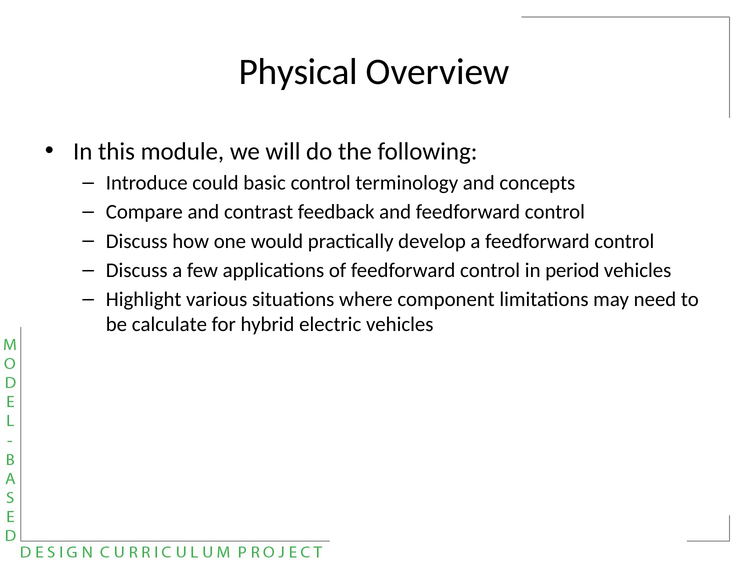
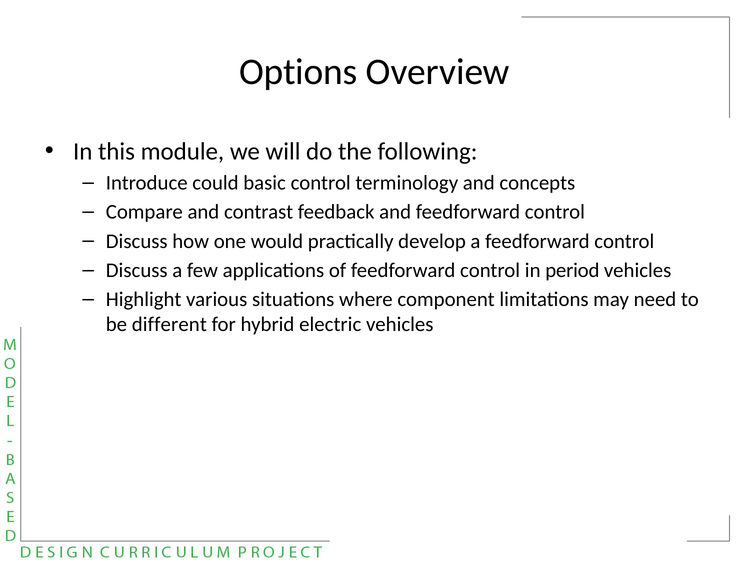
Physical: Physical -> Options
calculate: calculate -> different
